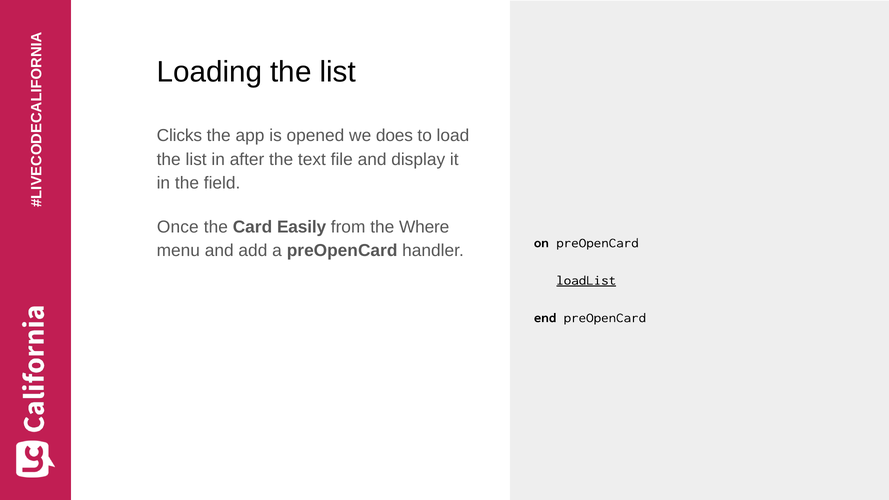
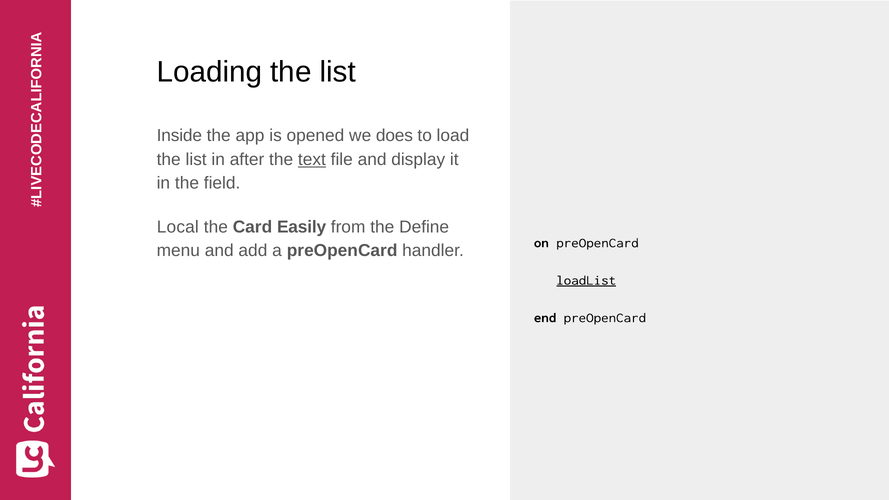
Clicks: Clicks -> Inside
text underline: none -> present
Once: Once -> Local
Where: Where -> Define
